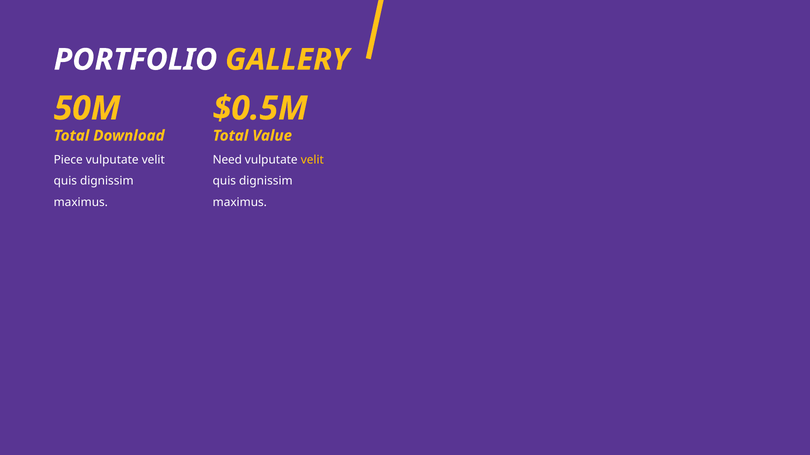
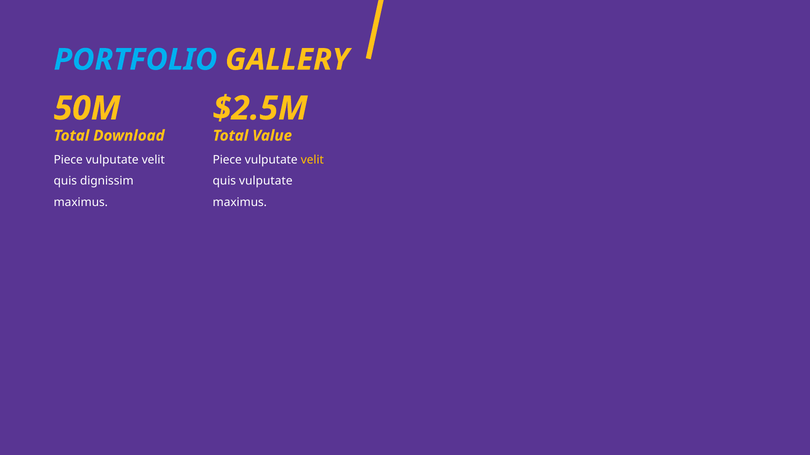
PORTFOLIO colour: white -> light blue
$0.5M: $0.5M -> $2.5M
Need at (227, 160): Need -> Piece
dignissim at (266, 181): dignissim -> vulputate
